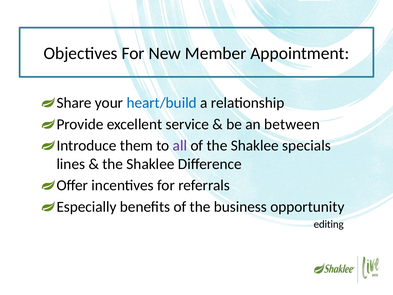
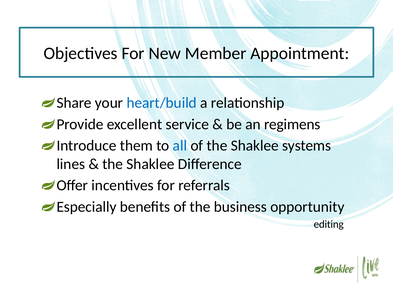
between: between -> regimens
all colour: purple -> blue
specials: specials -> systems
